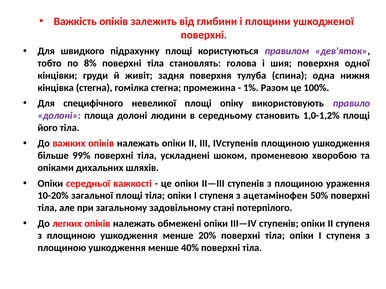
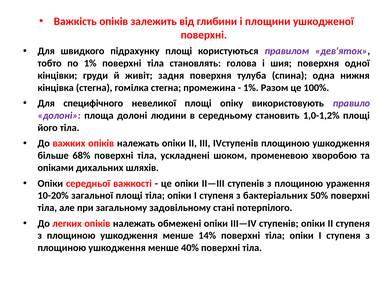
по 8%: 8% -> 1%
99%: 99% -> 68%
ацетамінофен: ацетамінофен -> бактеріальних
20%: 20% -> 14%
